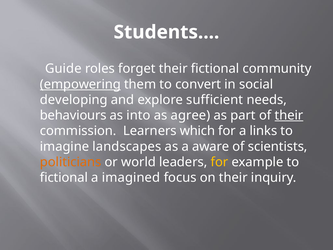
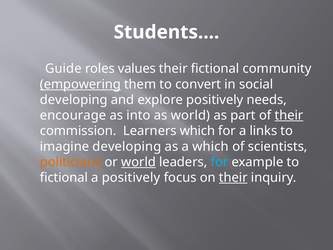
forget: forget -> values
explore sufficient: sufficient -> positively
behaviours: behaviours -> encourage
as agree: agree -> world
imagine landscapes: landscapes -> developing
a aware: aware -> which
world at (138, 162) underline: none -> present
for at (219, 162) colour: yellow -> light blue
a imagined: imagined -> positively
their at (233, 177) underline: none -> present
